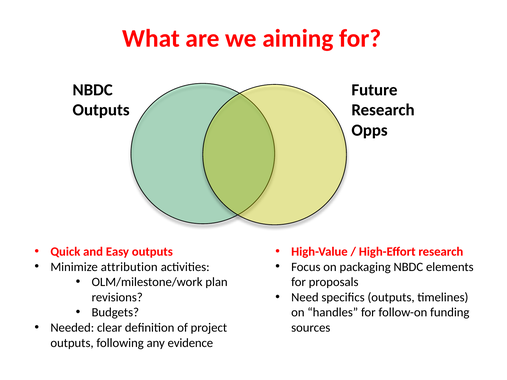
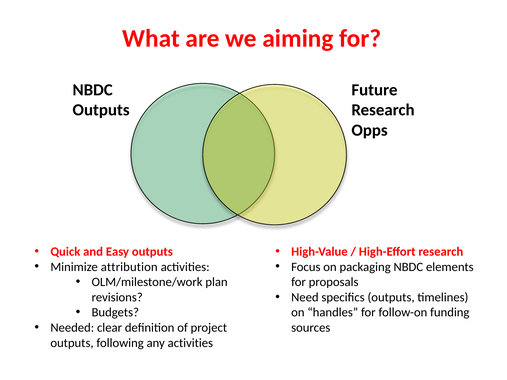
any evidence: evidence -> activities
